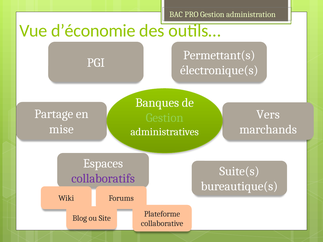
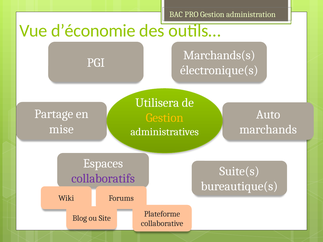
Permettant(s: Permettant(s -> Marchands(s
Banques: Banques -> Utilisera
Vers: Vers -> Auto
Gestion at (165, 118) colour: light green -> yellow
